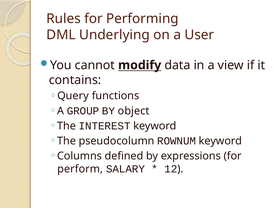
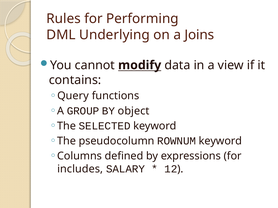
User: User -> Joins
INTEREST: INTEREST -> SELECTED
perform: perform -> includes
